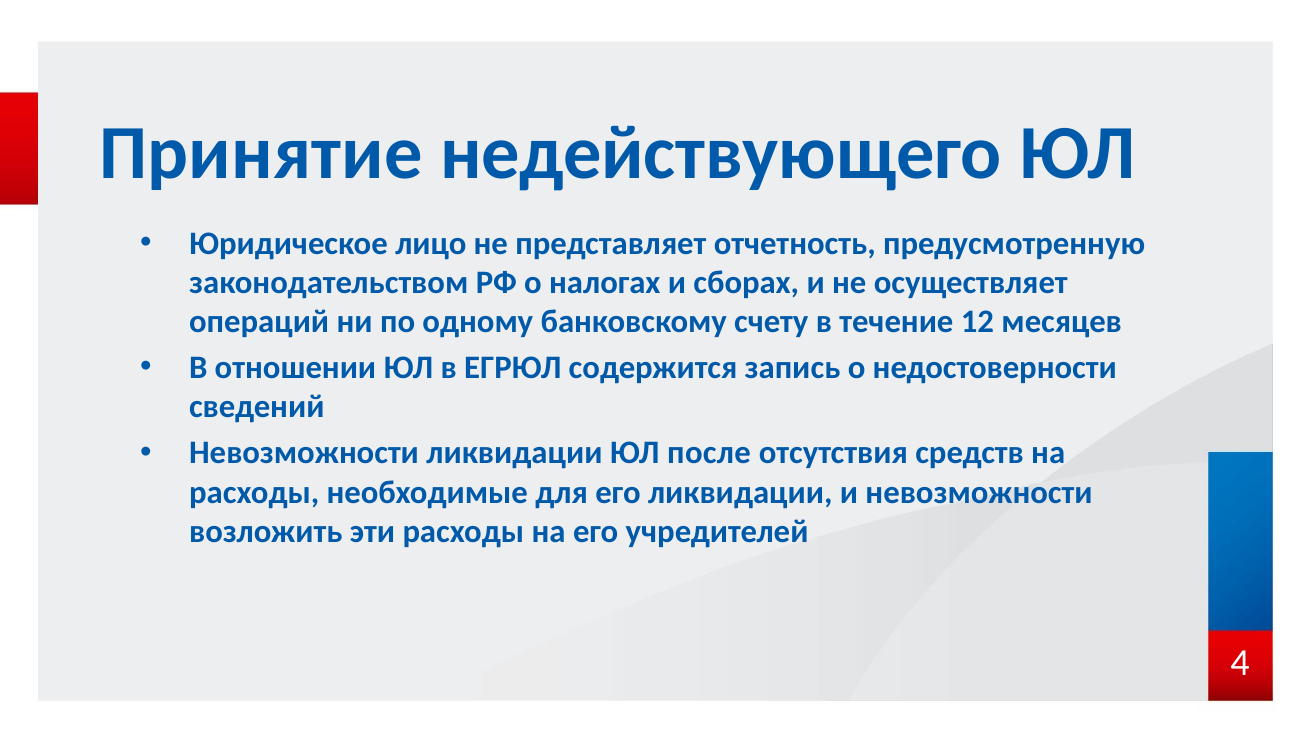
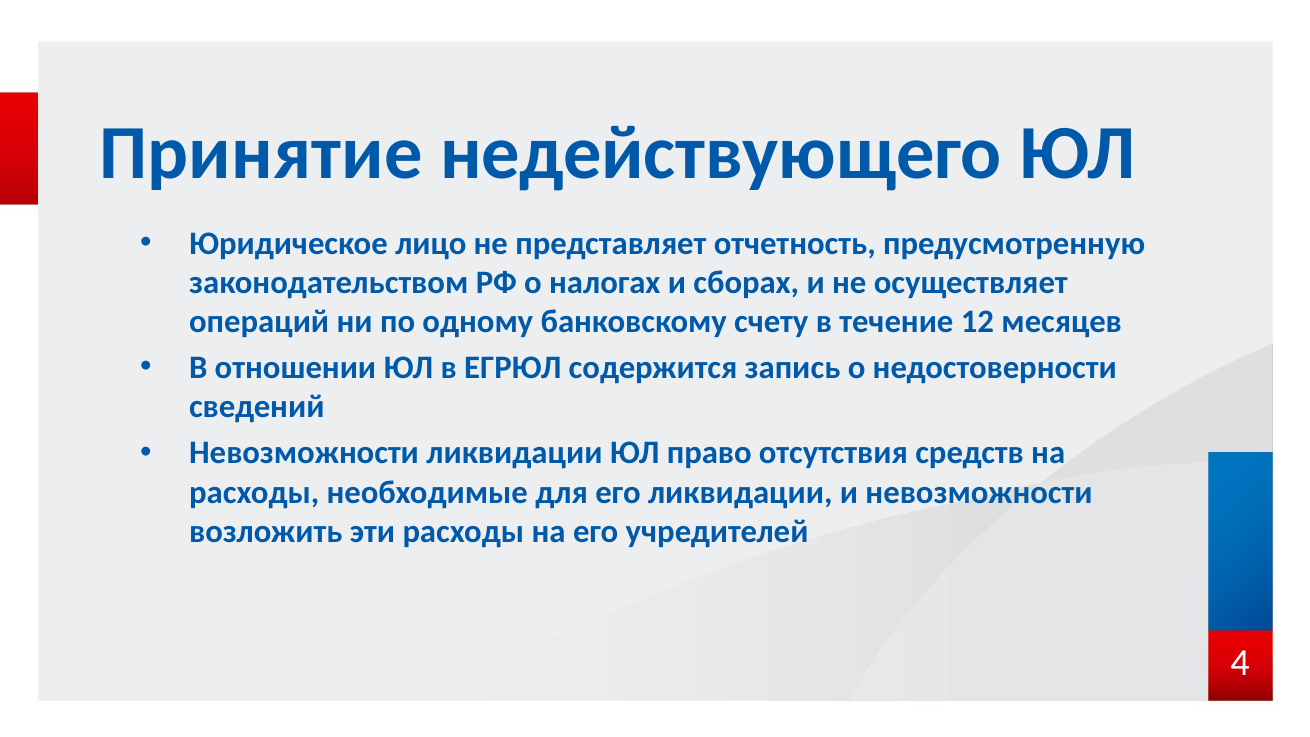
после: после -> право
